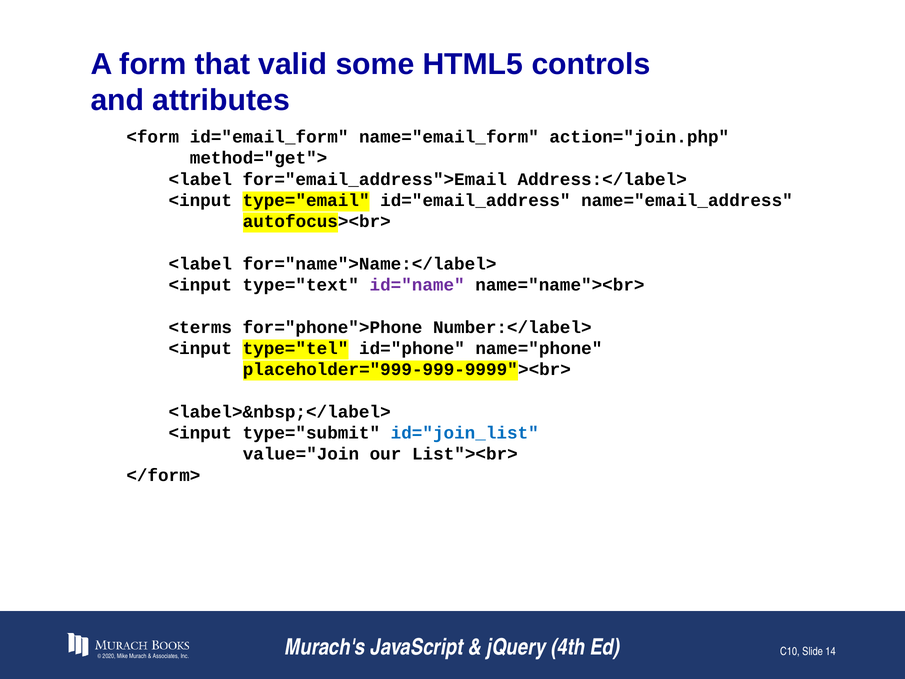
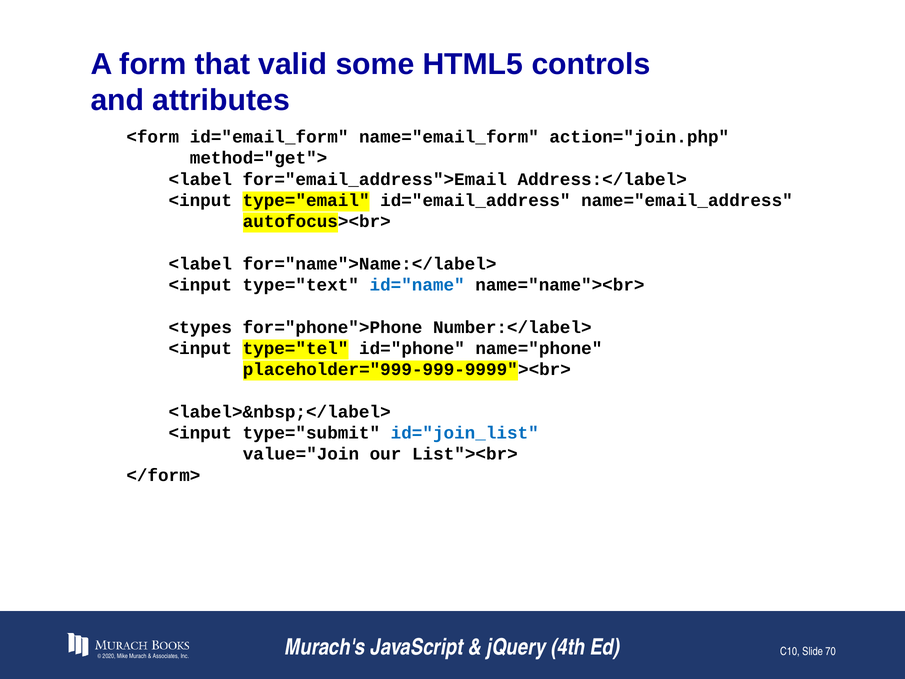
id="name colour: purple -> blue
<terms: <terms -> <types
14: 14 -> 70
